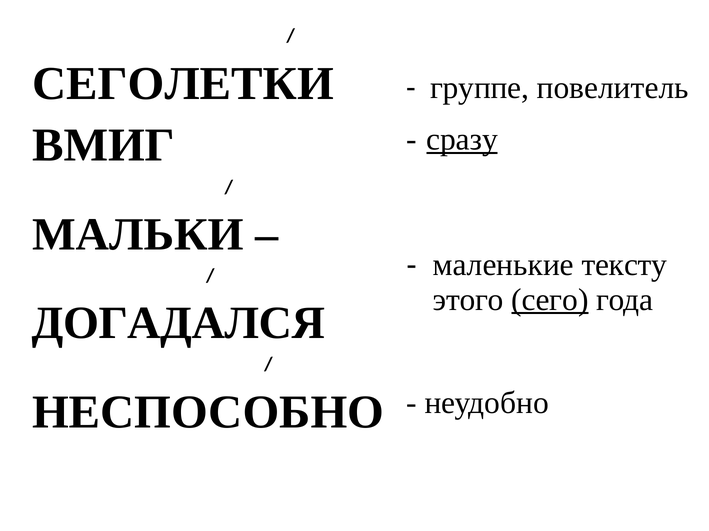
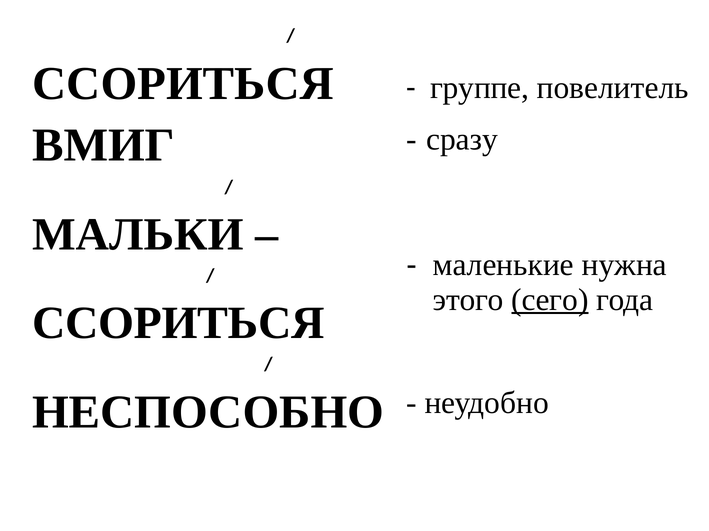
СЕГОЛЕТКИ at (183, 84): СЕГОЛЕТКИ -> ССОРИТЬСЯ
сразу underline: present -> none
тексту: тексту -> нужна
ДОГАДАЛСЯ at (178, 323): ДОГАДАЛСЯ -> ССОРИТЬСЯ
